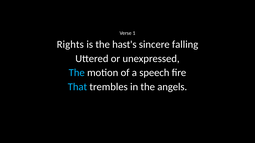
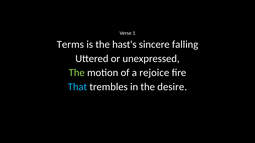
Rights: Rights -> Terms
The at (77, 73) colour: light blue -> light green
speech: speech -> rejoice
angels: angels -> desire
